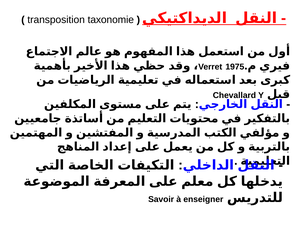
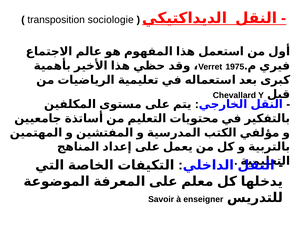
taxonomie: taxonomie -> sociologie
